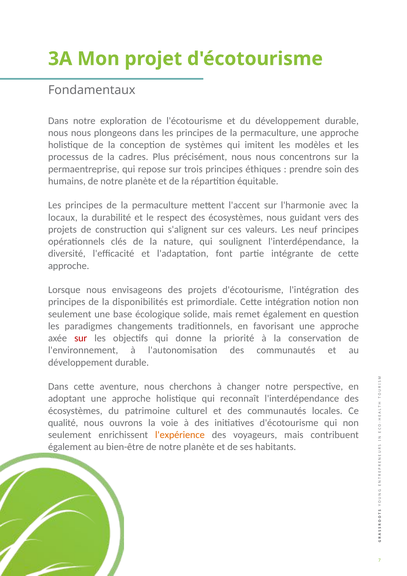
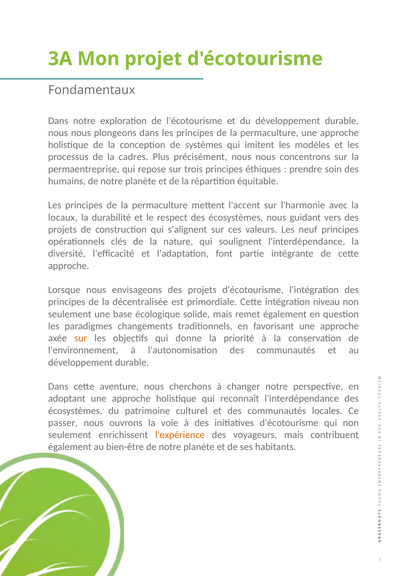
disponibilités: disponibilités -> décentralisée
notion: notion -> niveau
sur at (81, 338) colour: red -> orange
qualité: qualité -> passer
